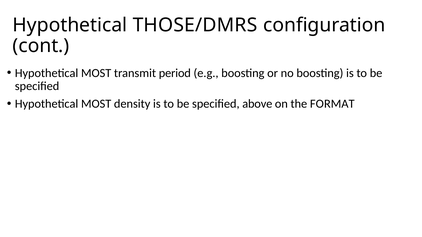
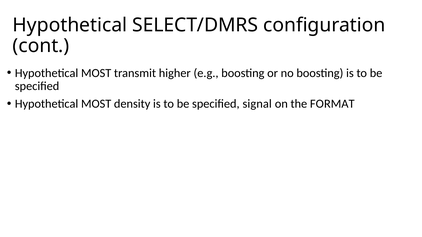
THOSE/DMRS: THOSE/DMRS -> SELECT/DMRS
period: period -> higher
above: above -> signal
